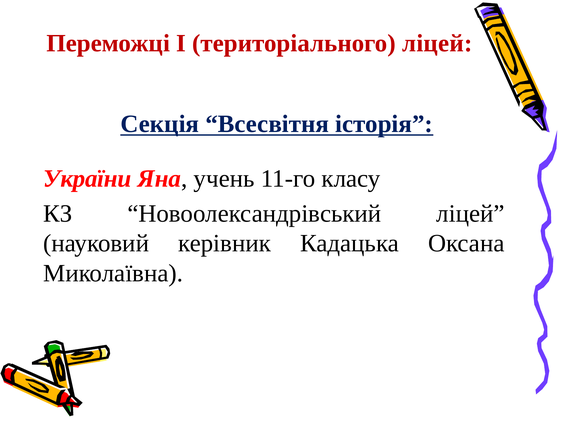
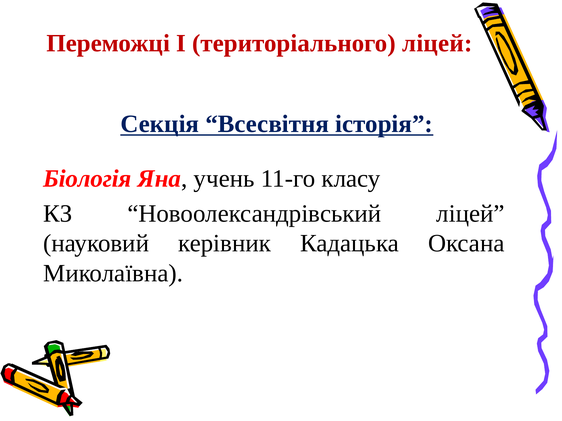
України: України -> Біологія
